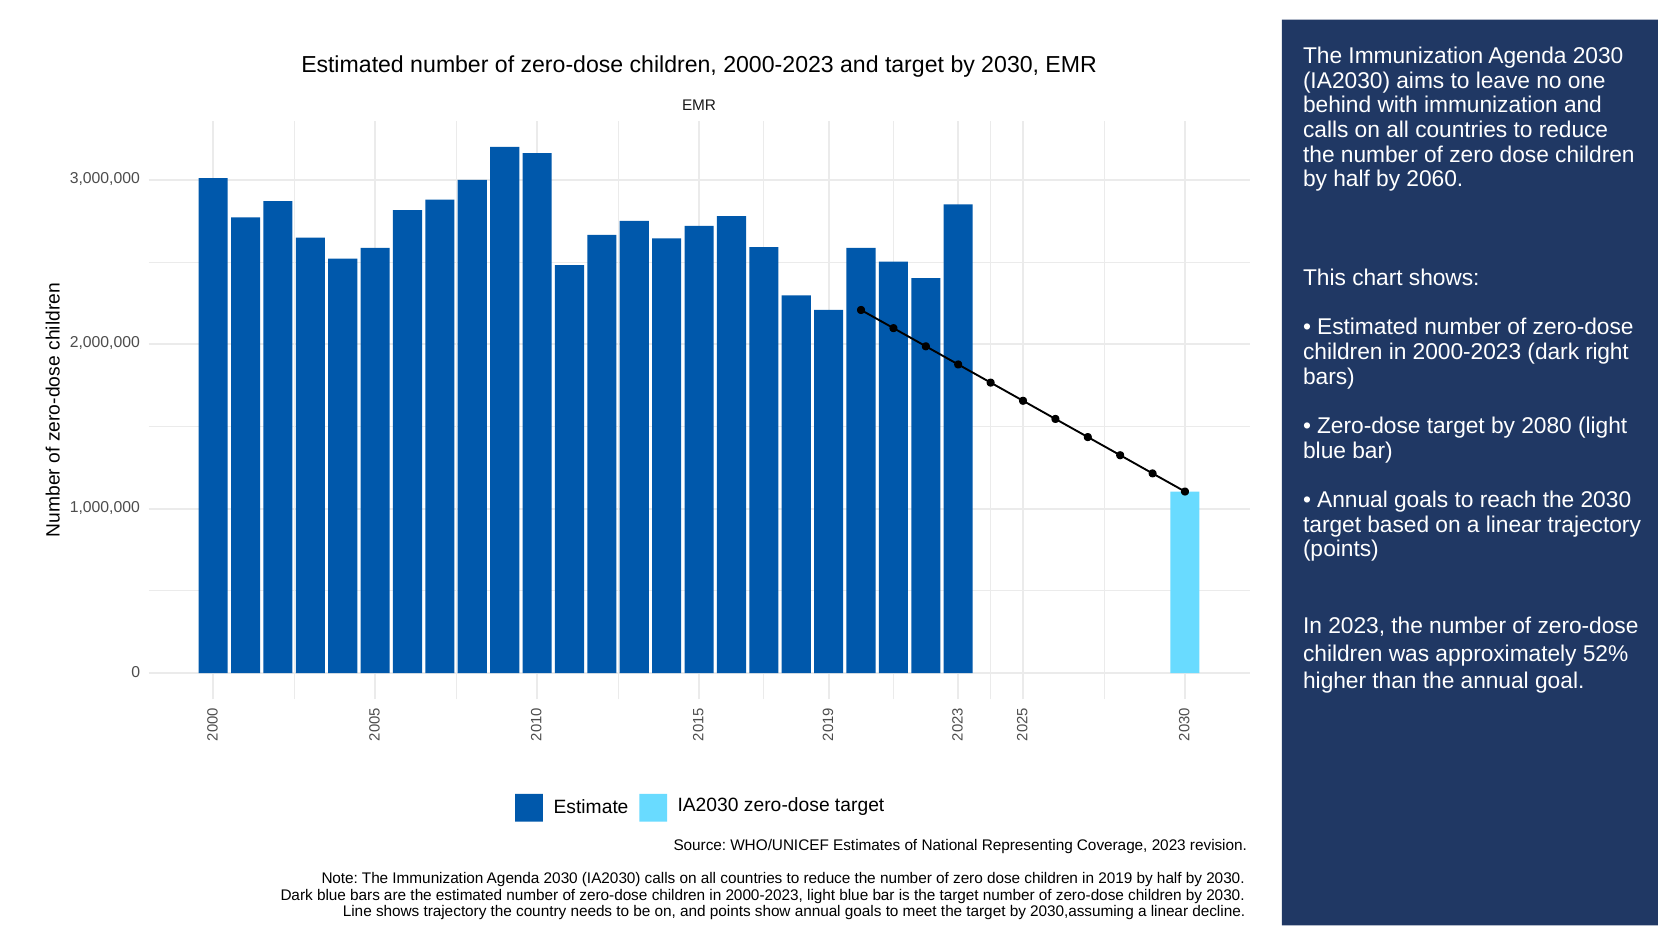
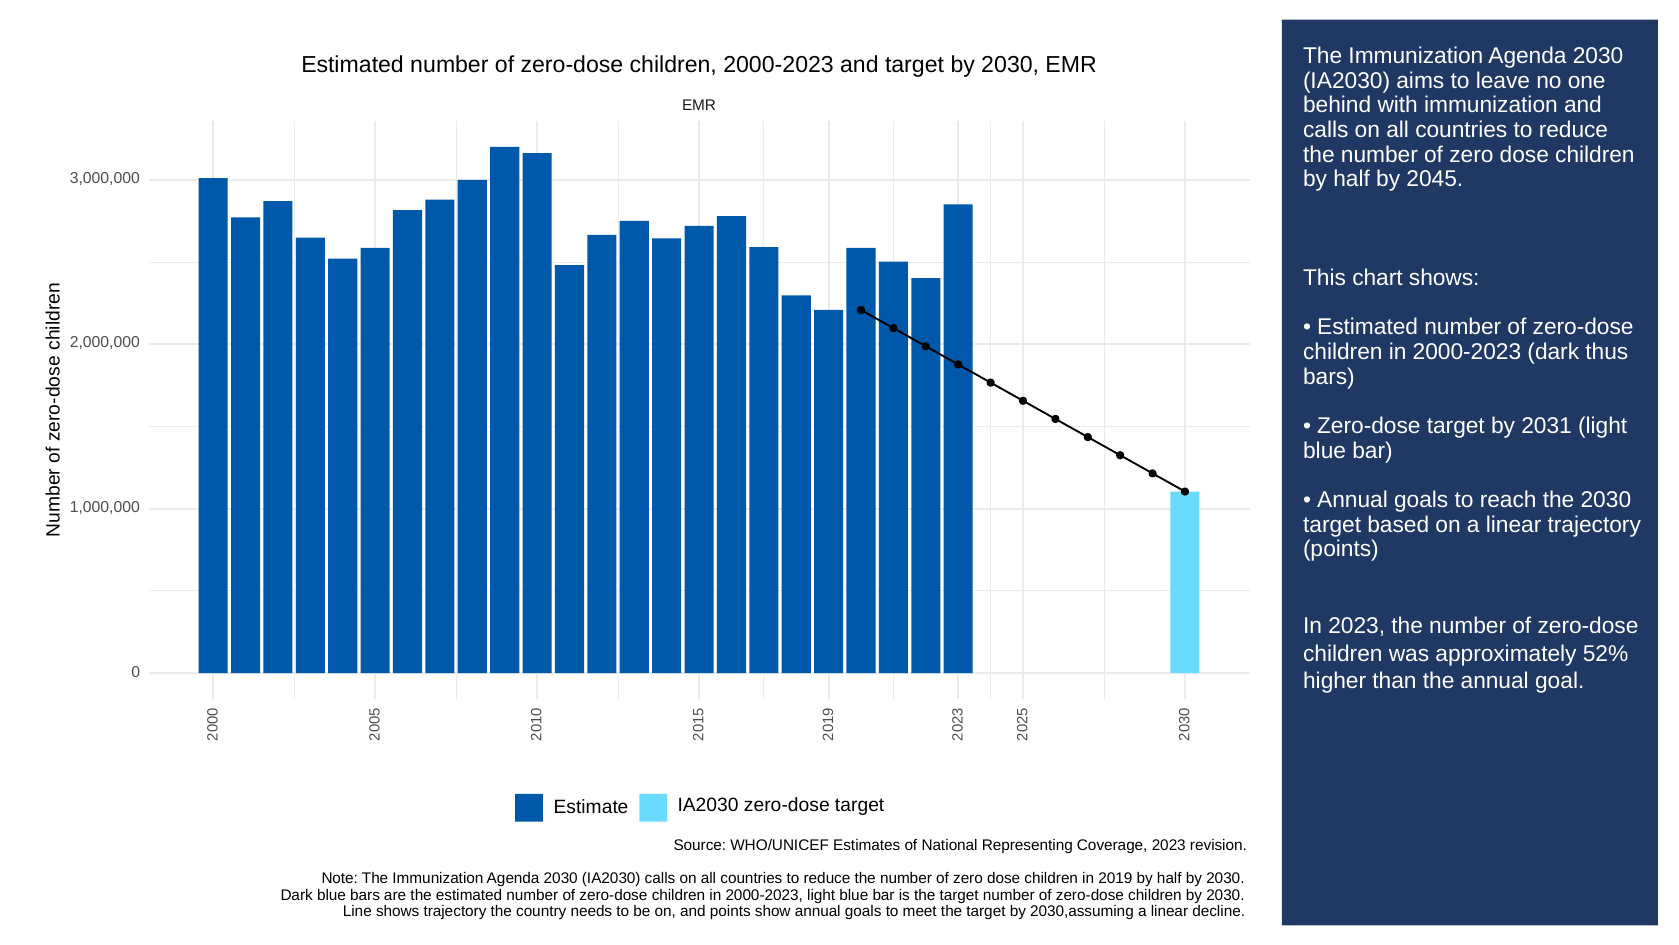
2060: 2060 -> 2045
right: right -> thus
2080: 2080 -> 2031
